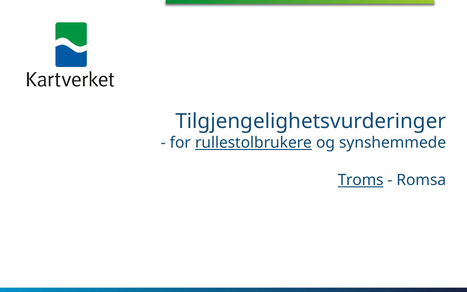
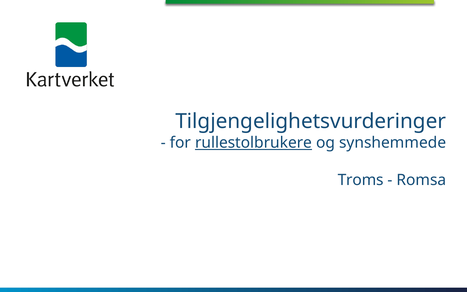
Troms underline: present -> none
